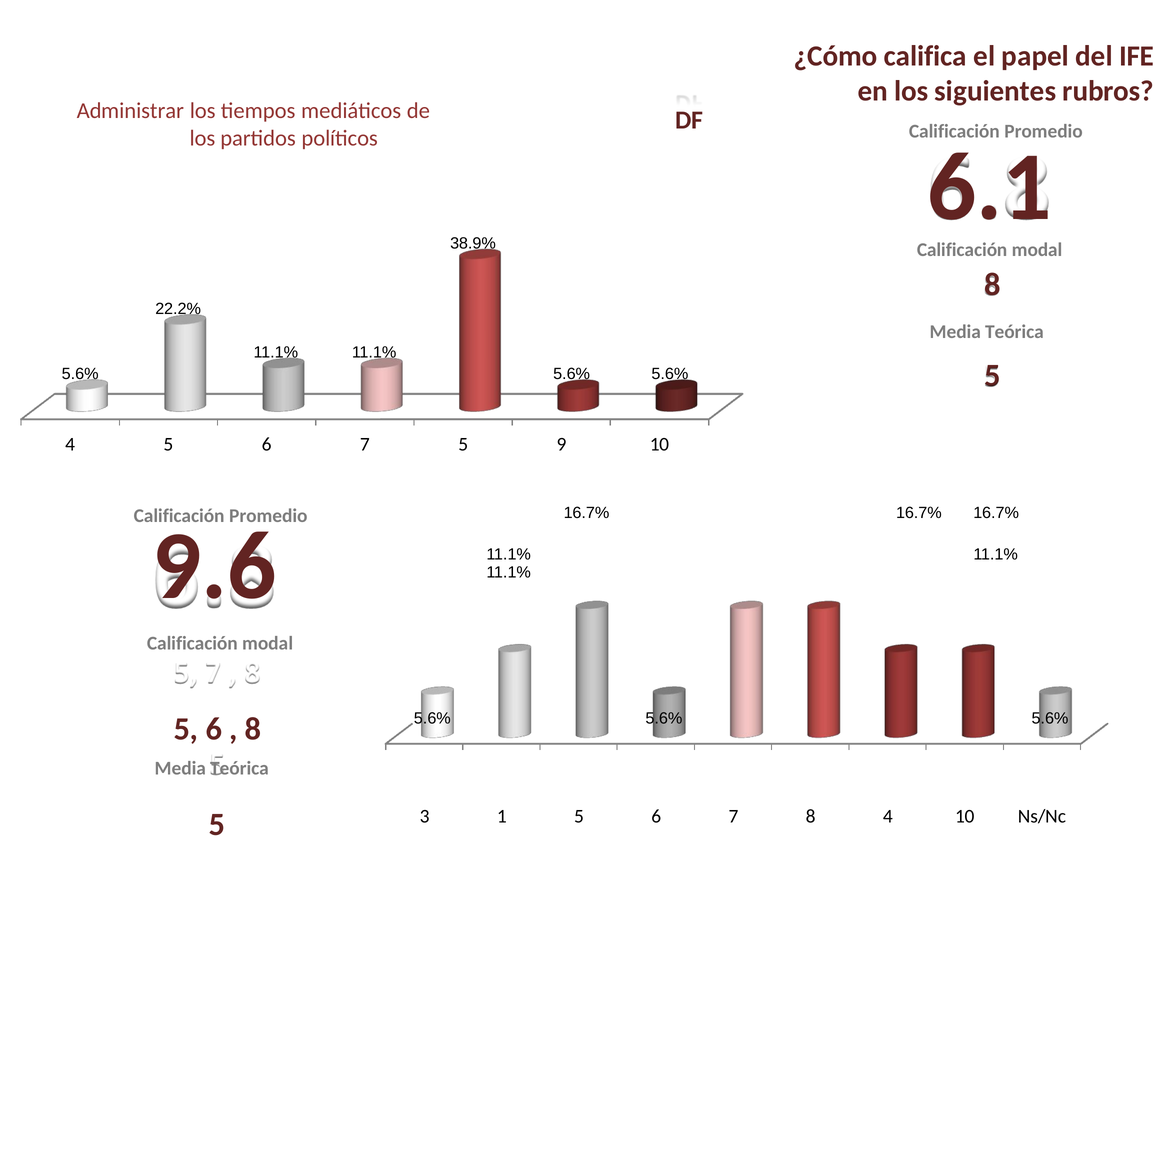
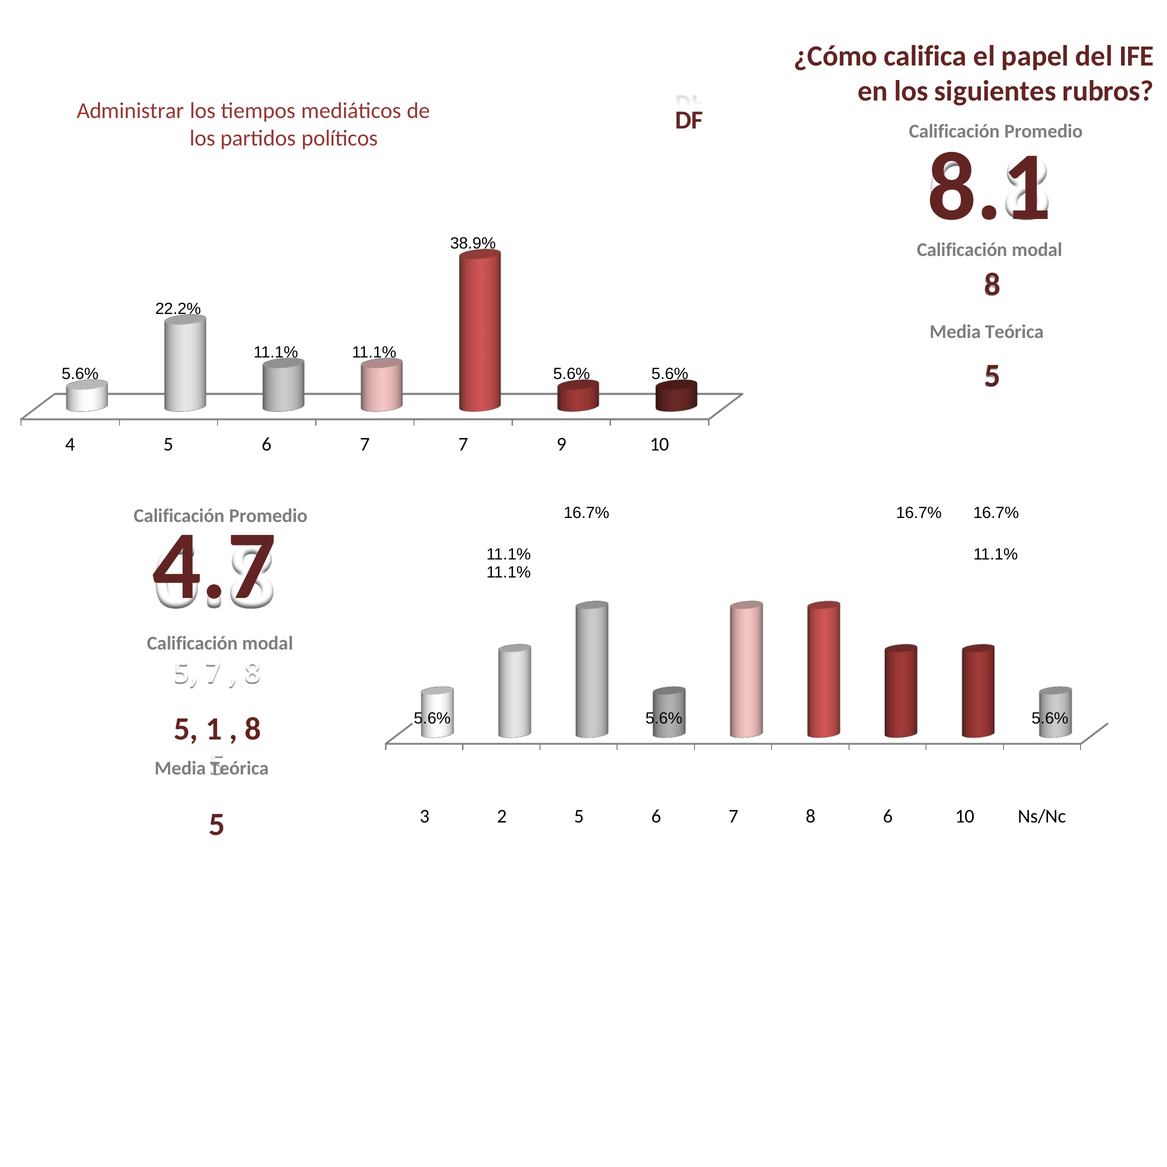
6.1: 6.1 -> 8.1
7 5: 5 -> 7
9.6: 9.6 -> 4.7
6 at (214, 729): 6 -> 1
1: 1 -> 2
8 4: 4 -> 6
